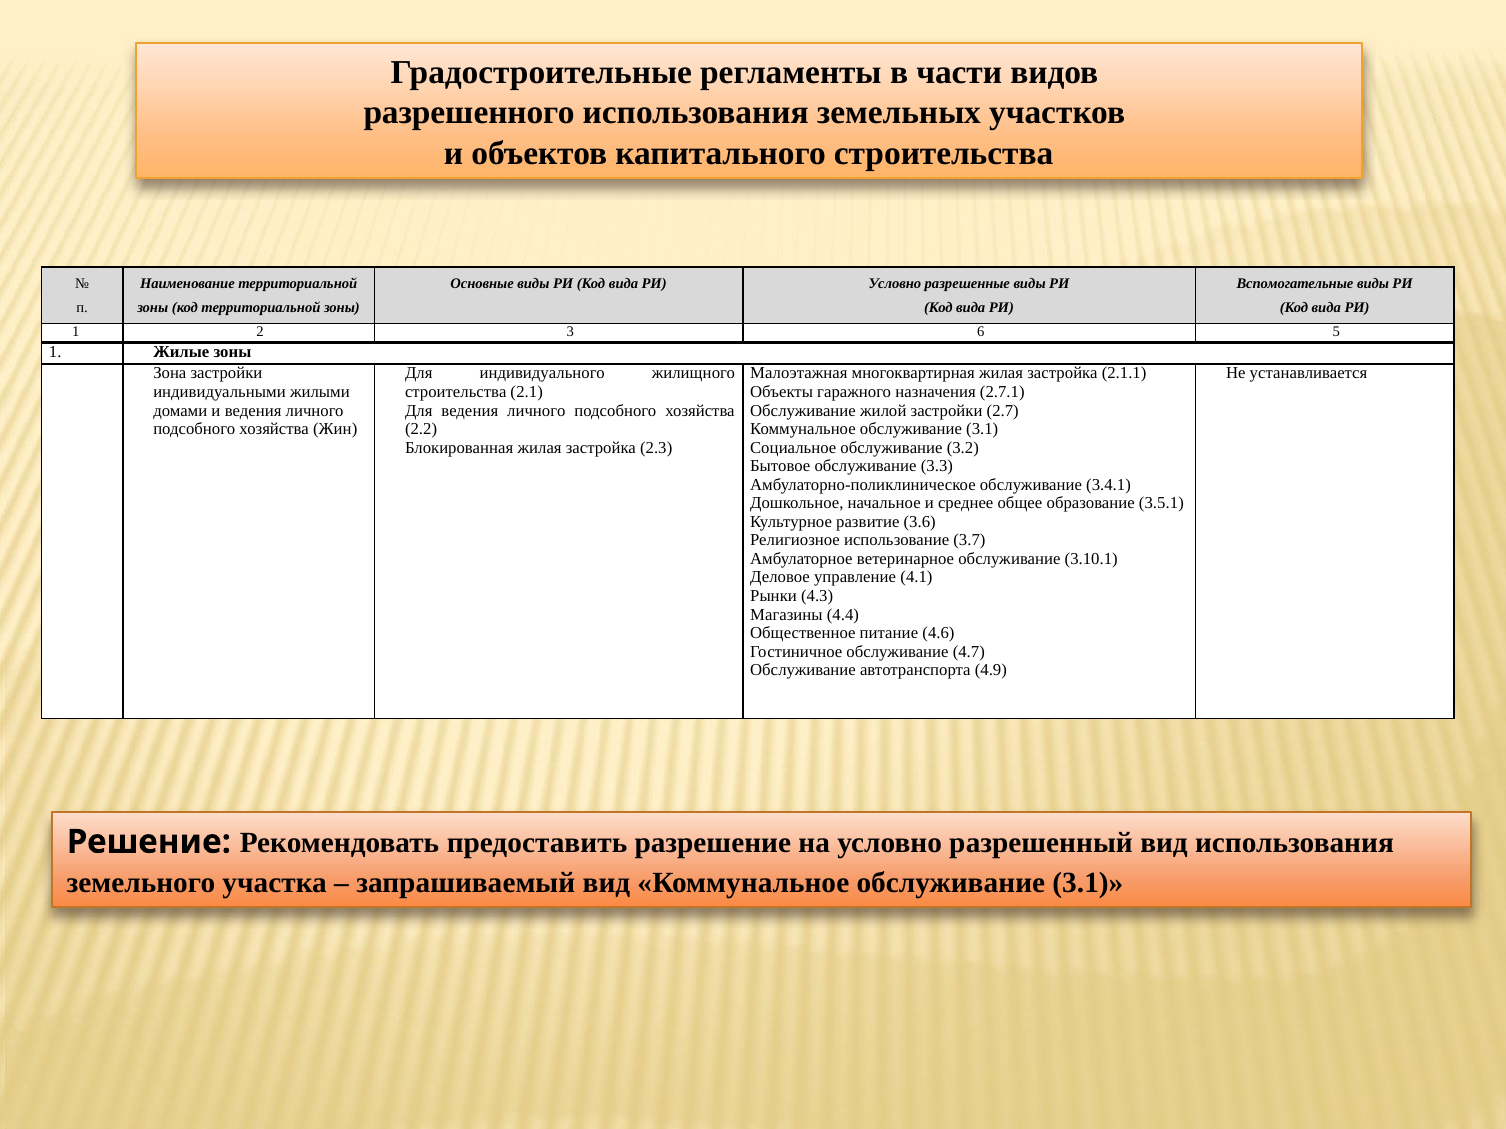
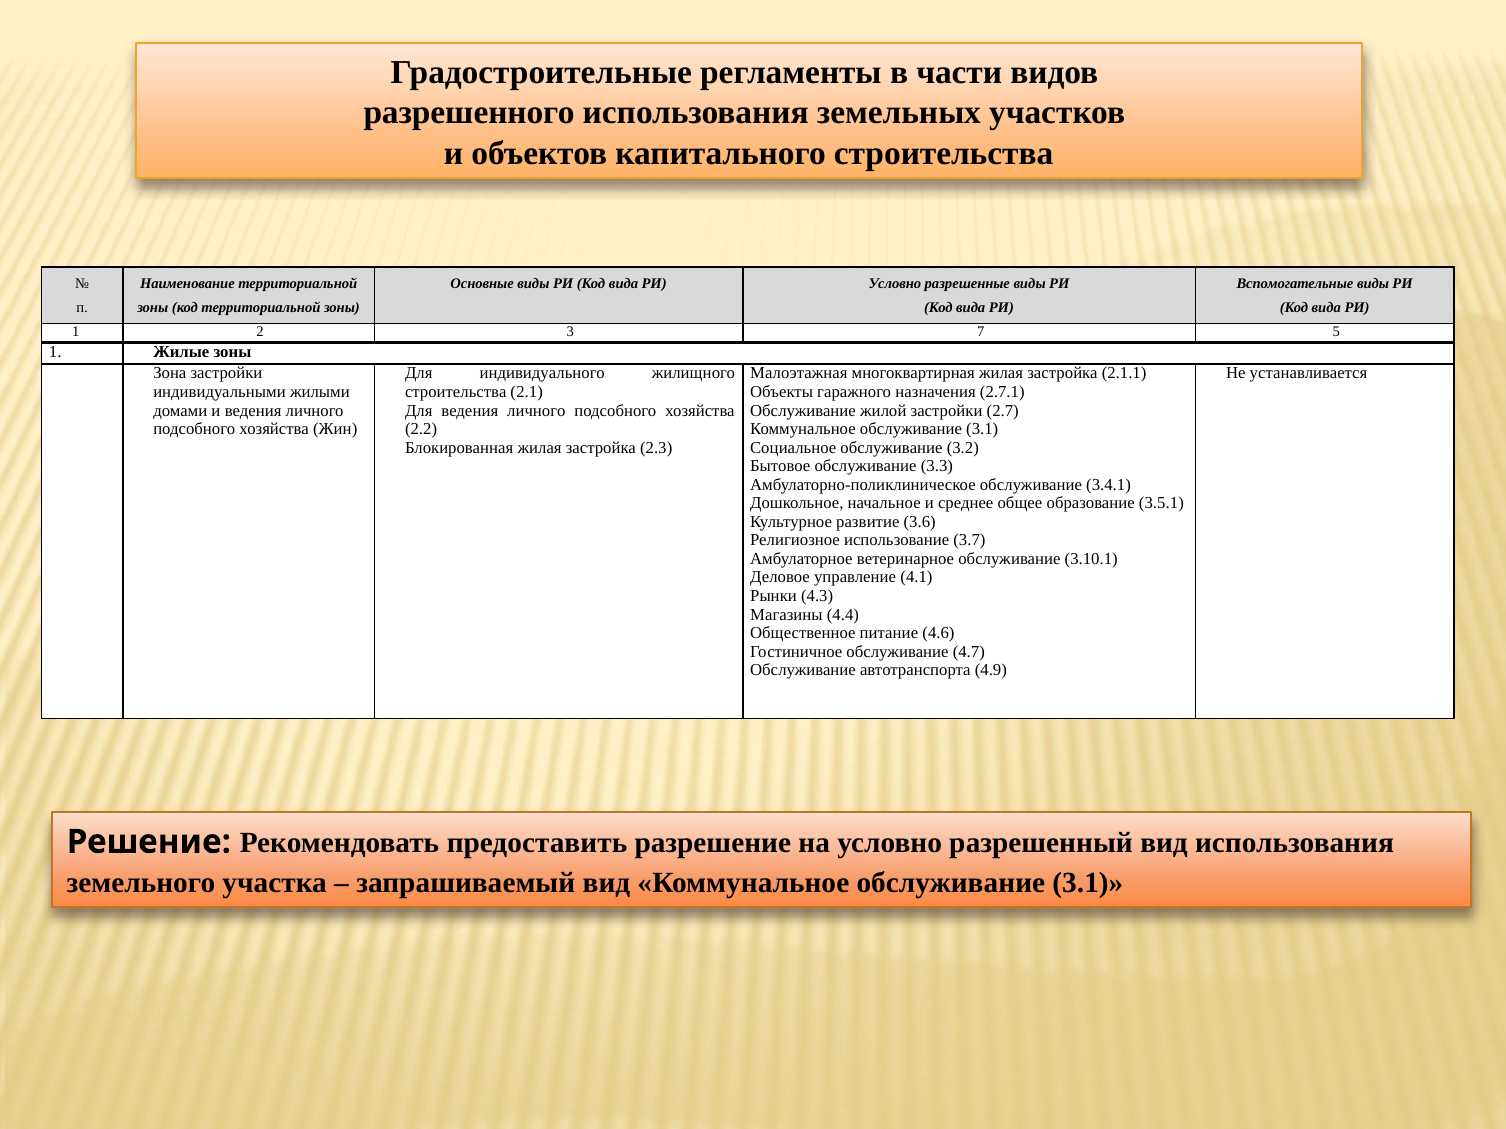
6: 6 -> 7
